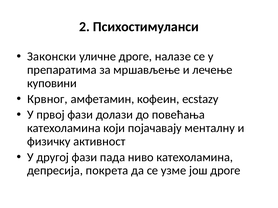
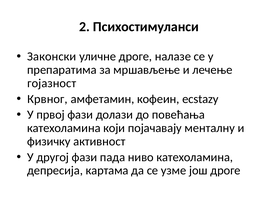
куповини: куповини -> гојазност
покрета: покрета -> картама
